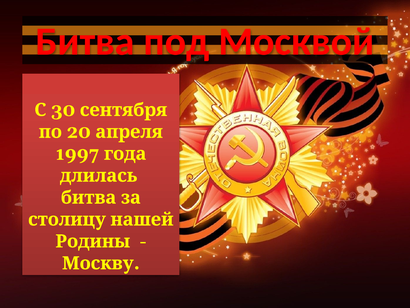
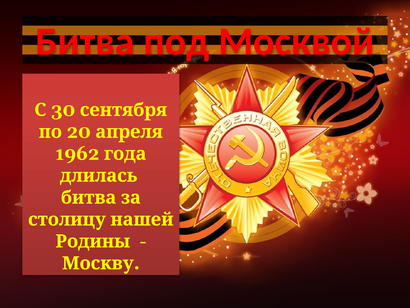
1997: 1997 -> 1962
